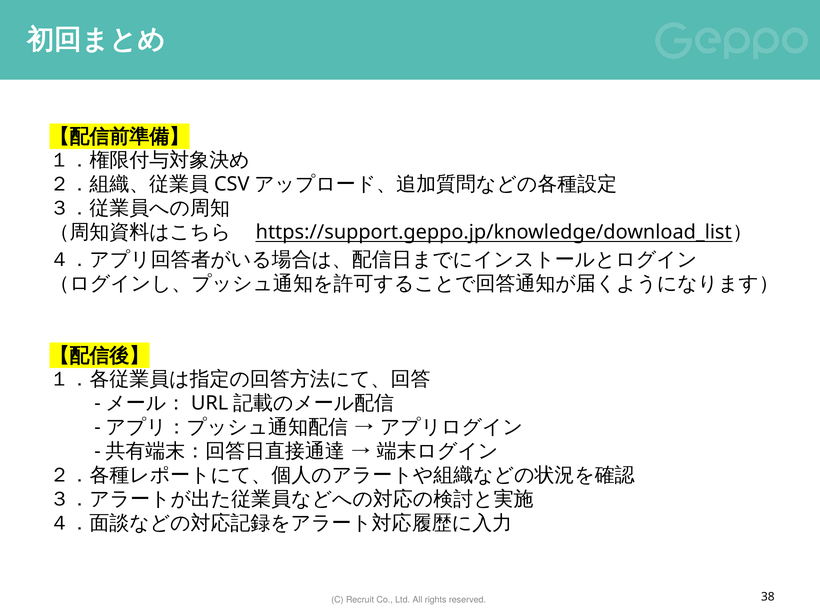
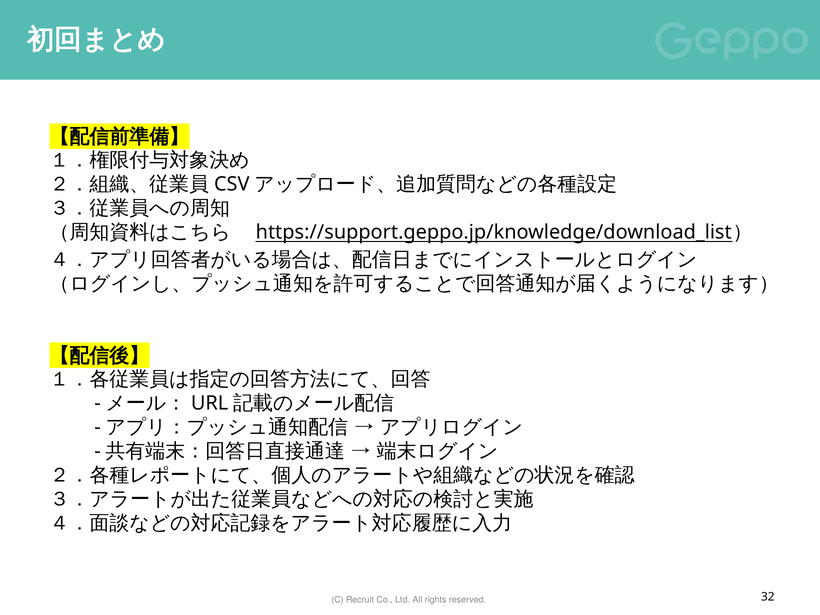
38: 38 -> 32
